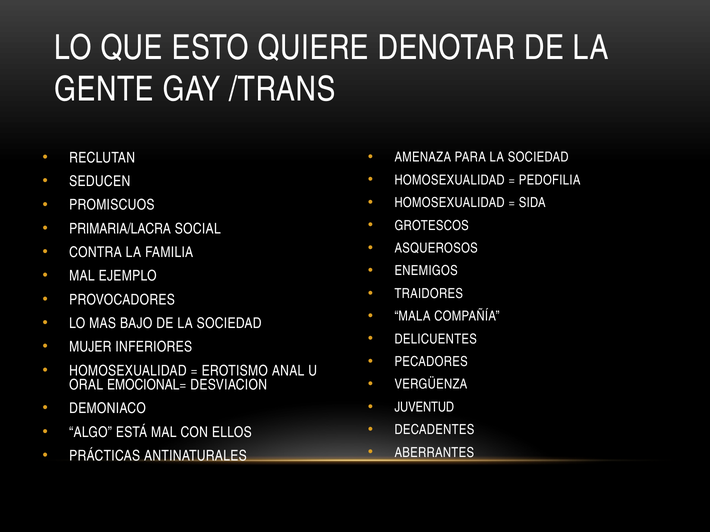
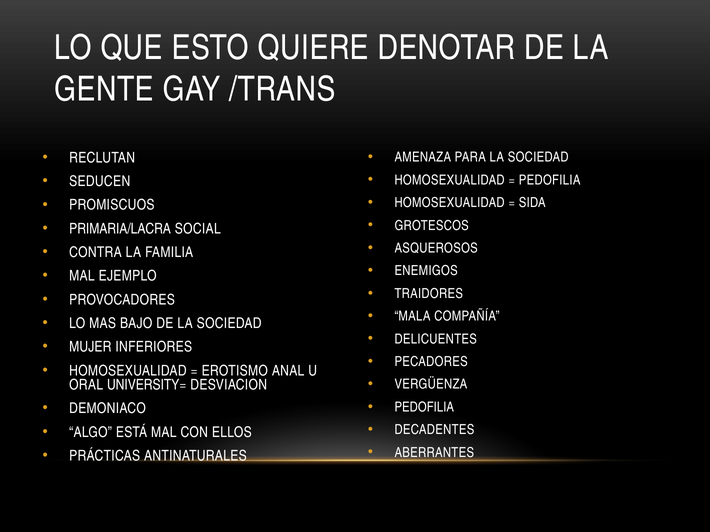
EMOCIONAL=: EMOCIONAL= -> UNIVERSITY=
JUVENTUD at (424, 408): JUVENTUD -> PEDOFILIA
